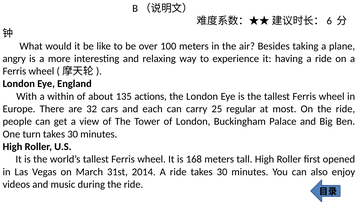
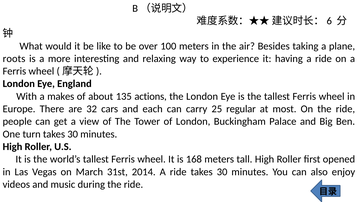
angry: angry -> roots
within: within -> makes
